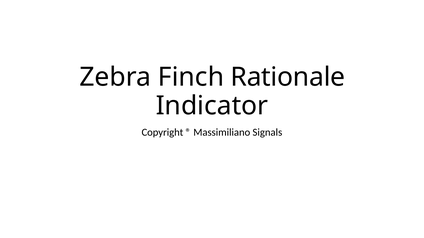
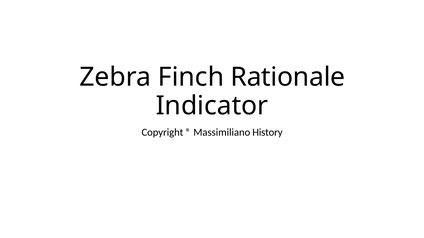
Signals: Signals -> History
